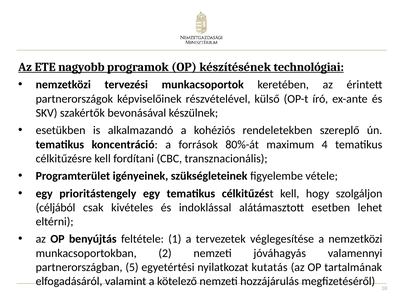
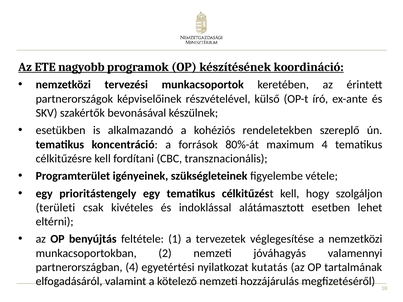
technológiai: technológiai -> koordináció
céljából: céljából -> területi
partnerországban 5: 5 -> 4
